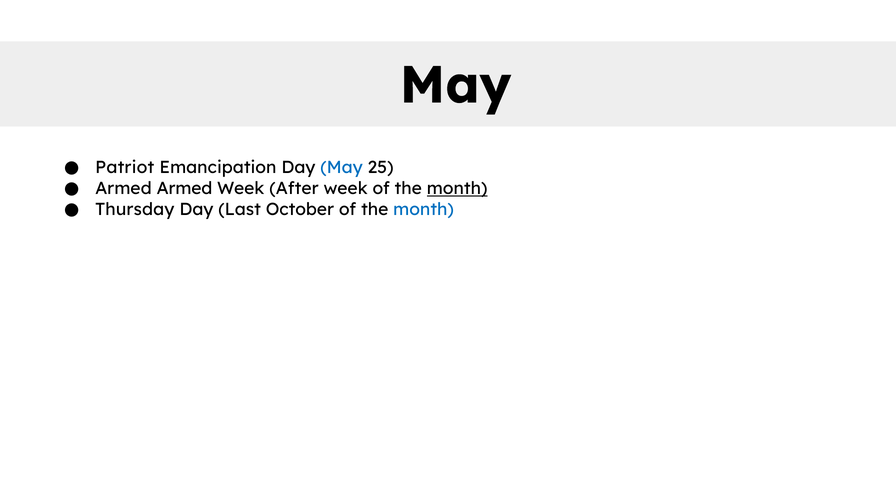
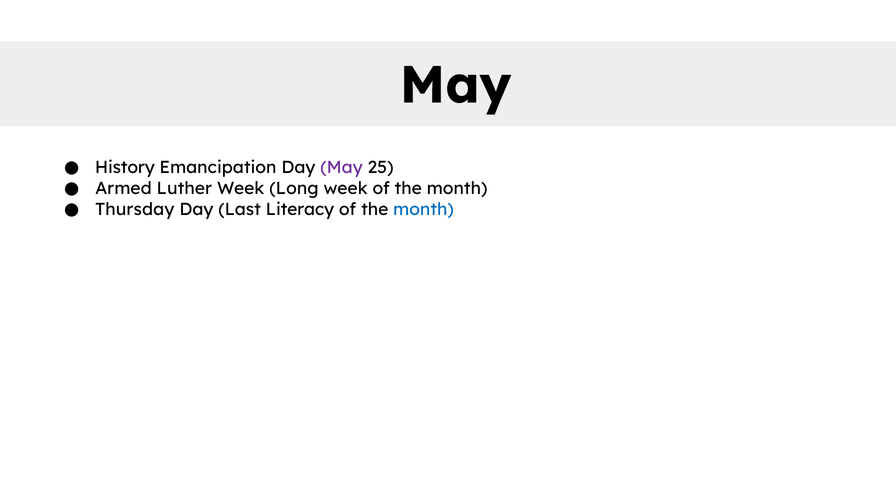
Patriot: Patriot -> History
May at (342, 167) colour: blue -> purple
Armed Armed: Armed -> Luther
After: After -> Long
month at (457, 188) underline: present -> none
October: October -> Literacy
